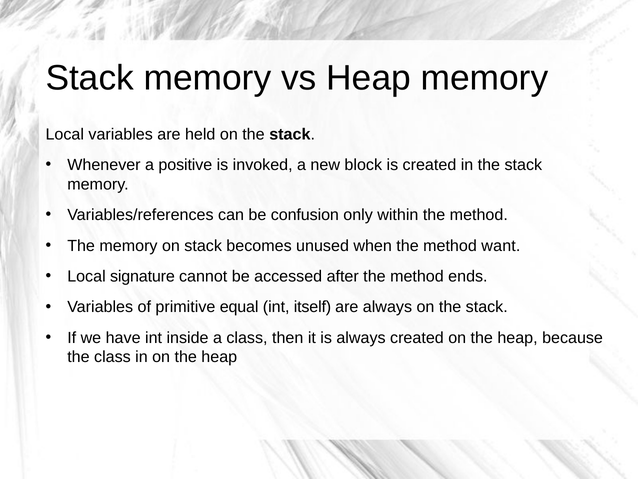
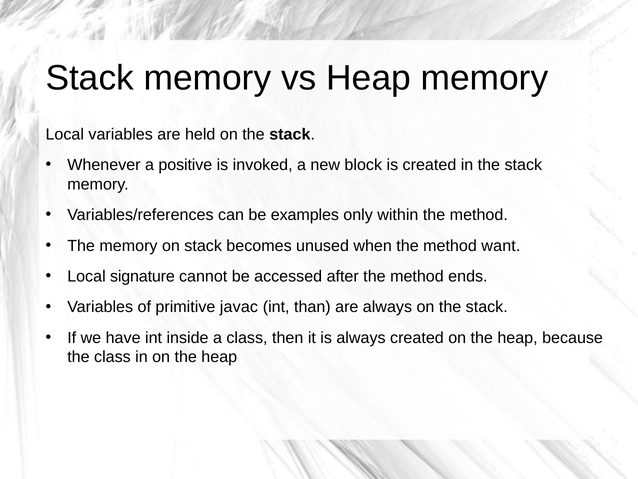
confusion: confusion -> examples
equal: equal -> javac
itself: itself -> than
